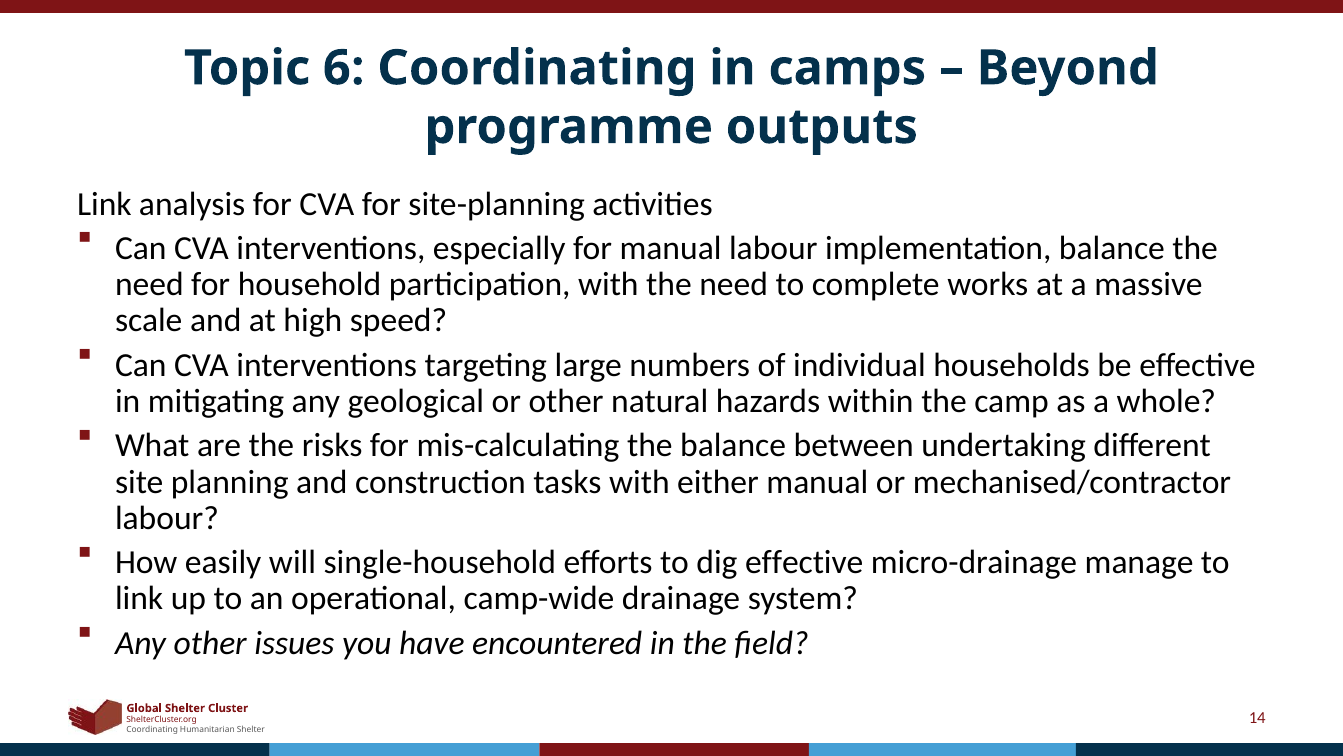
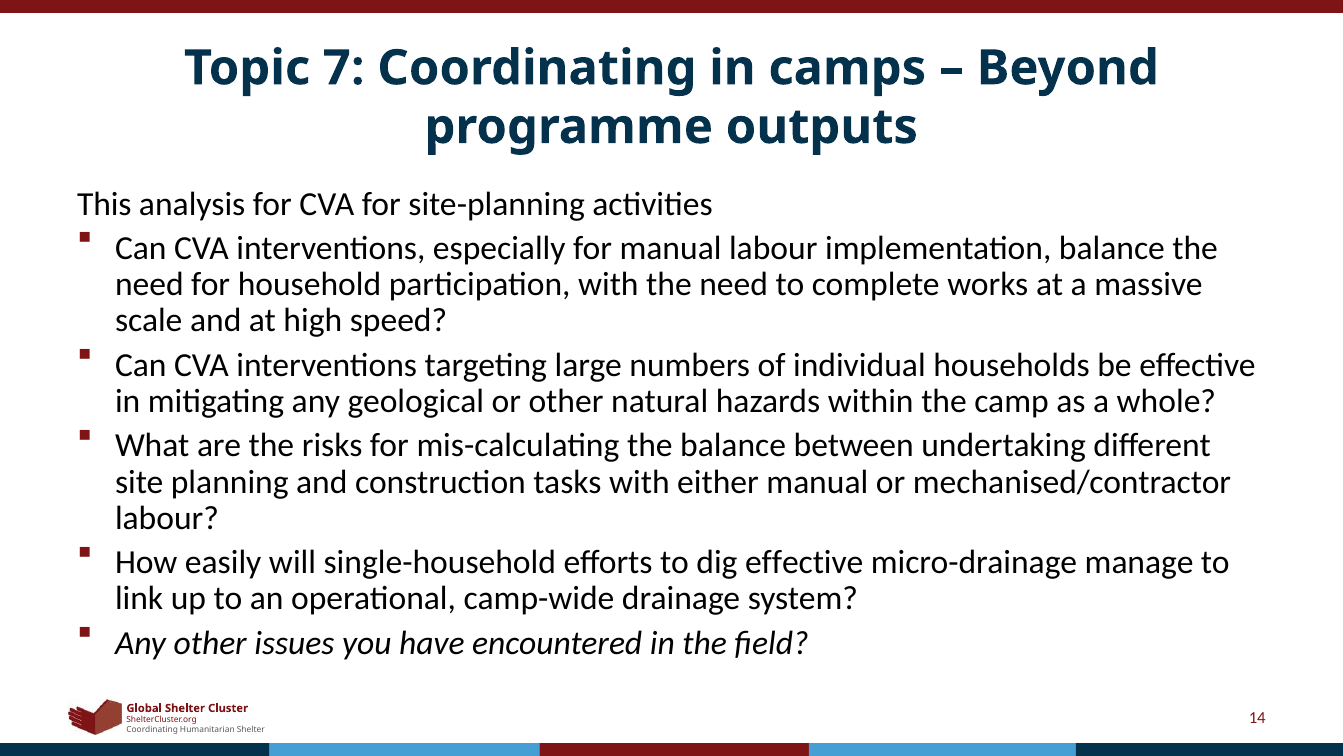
6: 6 -> 7
Link at (104, 204): Link -> This
